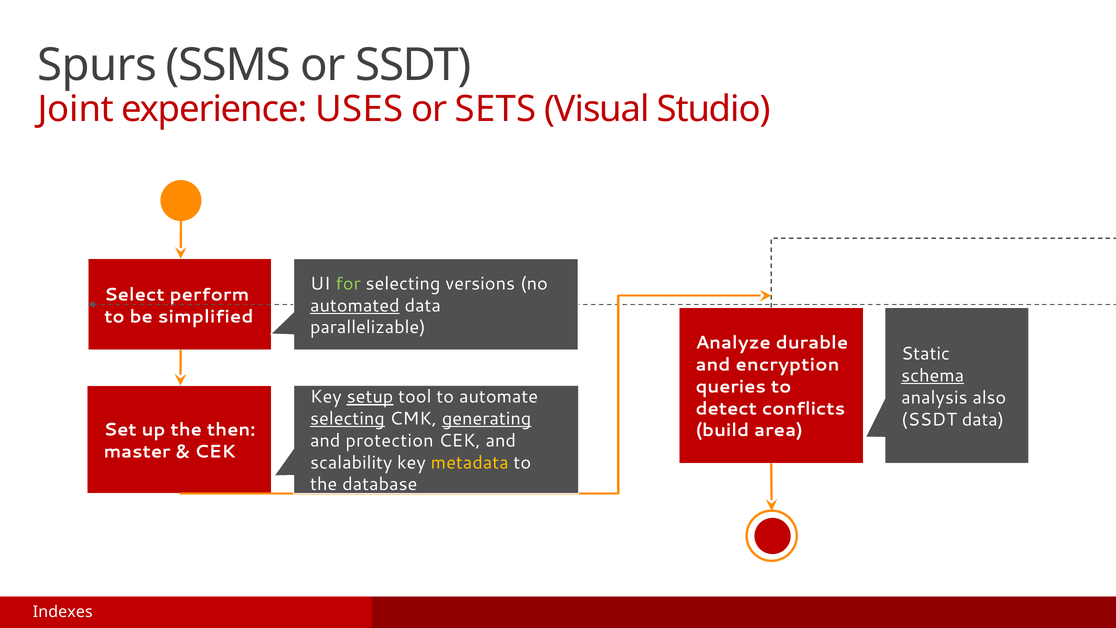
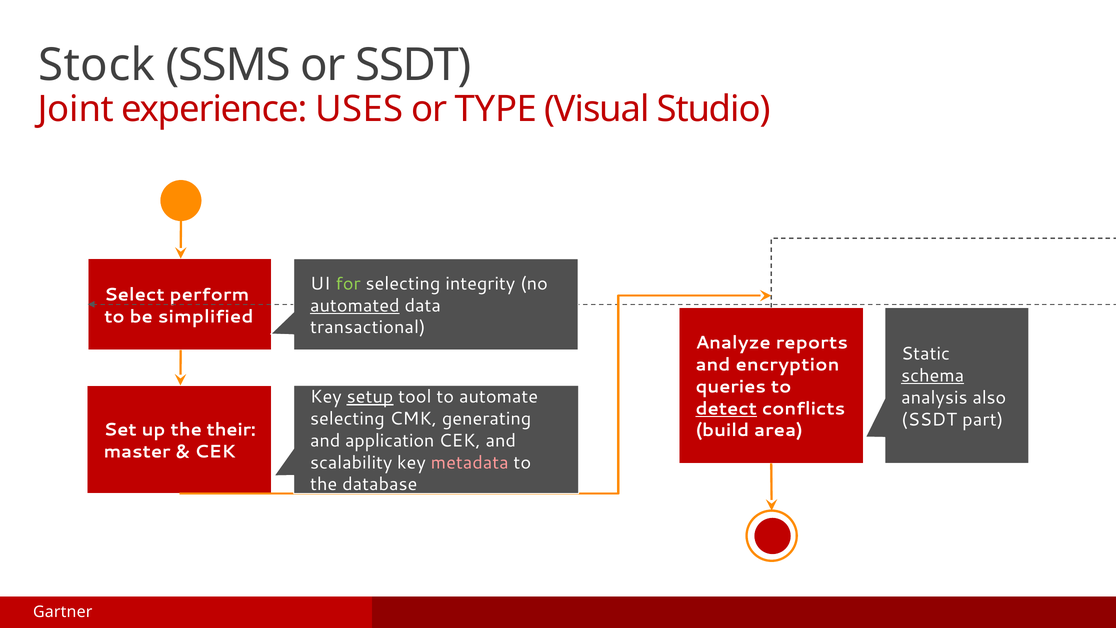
Spurs: Spurs -> Stock
SETS: SETS -> TYPE
versions: versions -> integrity
parallelizable: parallelizable -> transactional
durable: durable -> reports
detect underline: none -> present
selecting at (347, 419) underline: present -> none
generating underline: present -> none
SSDT data: data -> part
then: then -> their
protection: protection -> application
metadata colour: yellow -> pink
Indexes: Indexes -> Gartner
